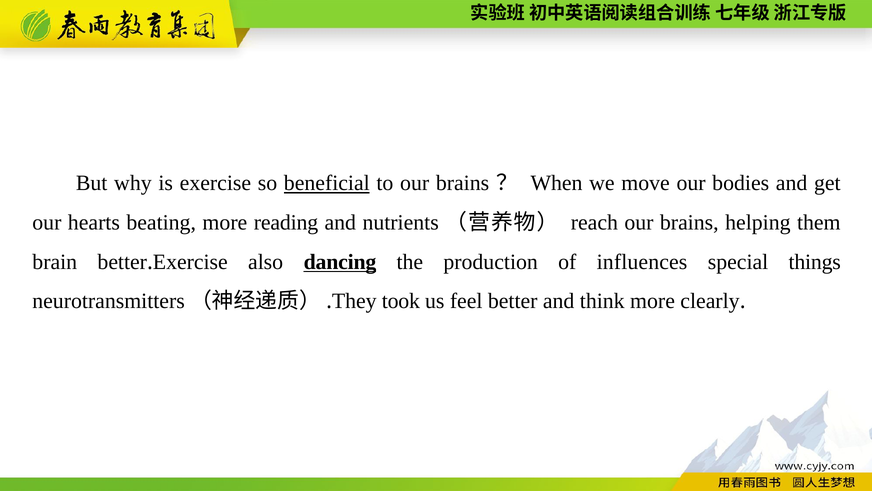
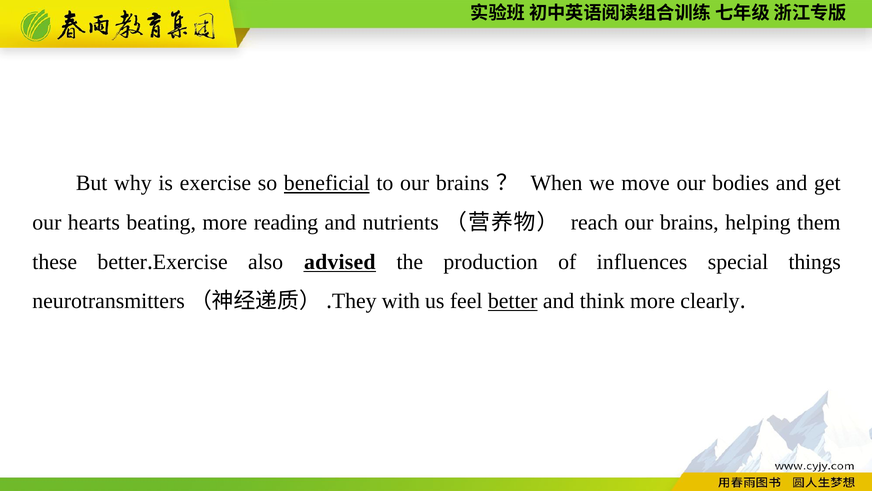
brain: brain -> these
dancing: dancing -> advised
took: took -> with
better at (513, 301) underline: none -> present
